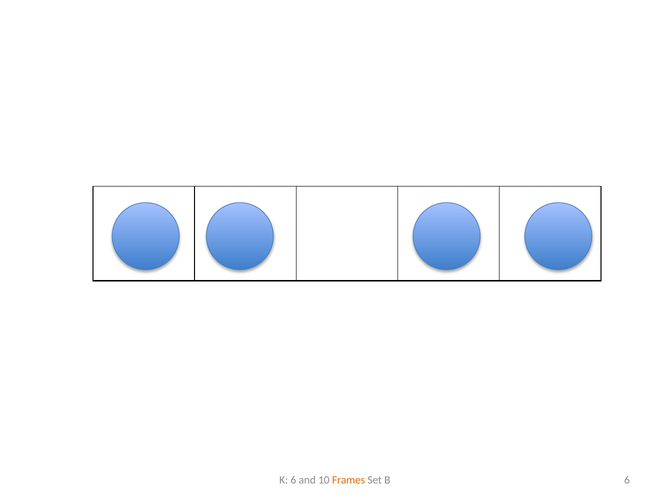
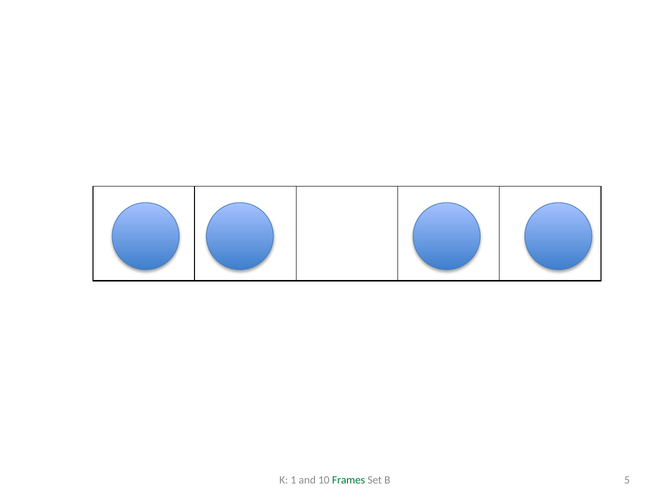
K 6: 6 -> 1
Frames colour: orange -> green
B 6: 6 -> 5
